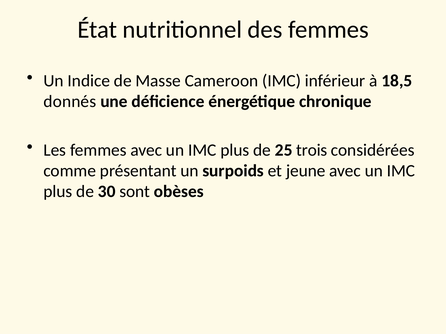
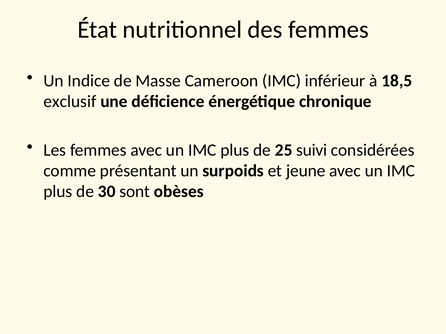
donnés: donnés -> exclusif
trois: trois -> suivi
